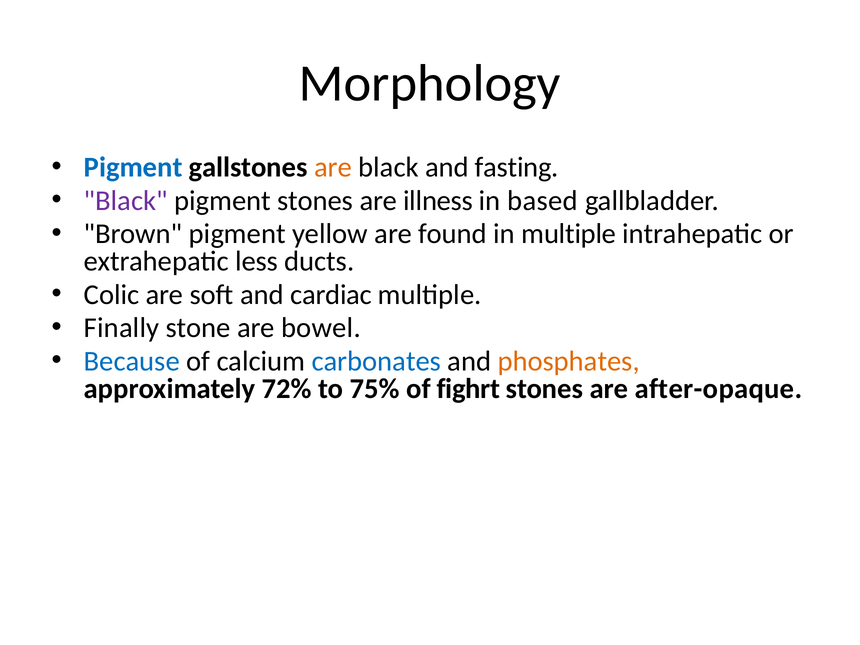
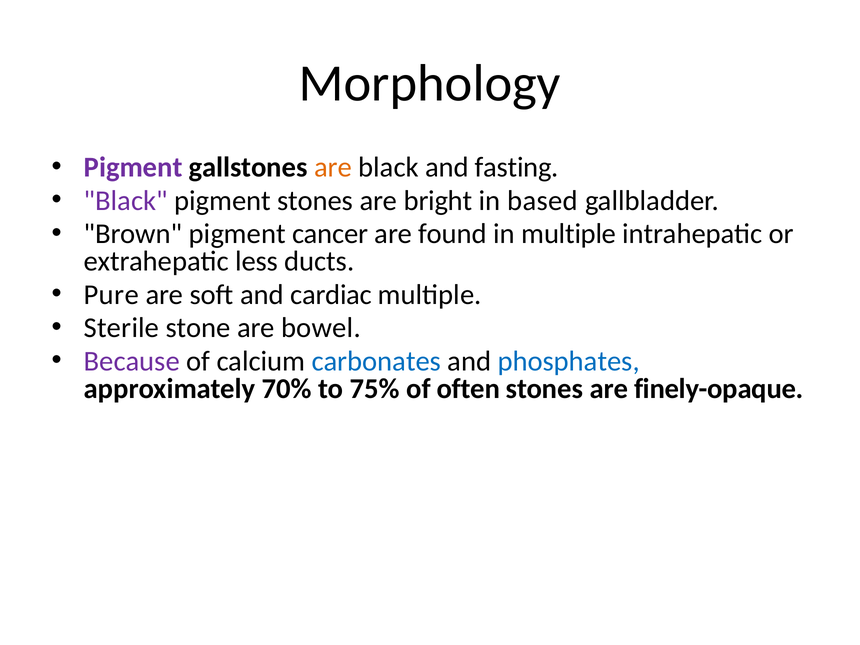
Pigment at (133, 167) colour: blue -> purple
illness: illness -> bright
yellow: yellow -> cancer
Colic: Colic -> Pure
Finally: Finally -> Sterile
Because colour: blue -> purple
phosphates colour: orange -> blue
72%: 72% -> 70%
fighrt: fighrt -> often
after-opaque: after-opaque -> finely-opaque
